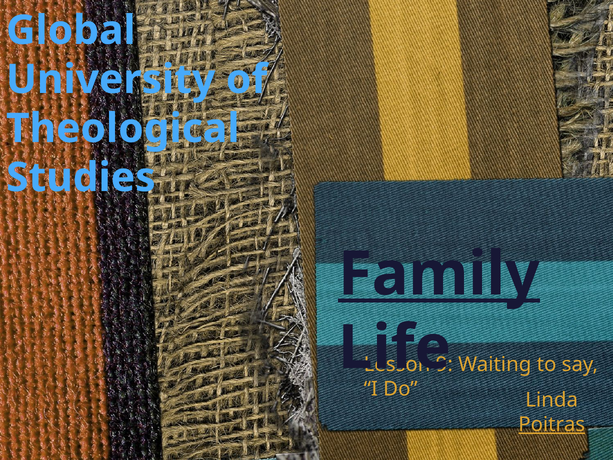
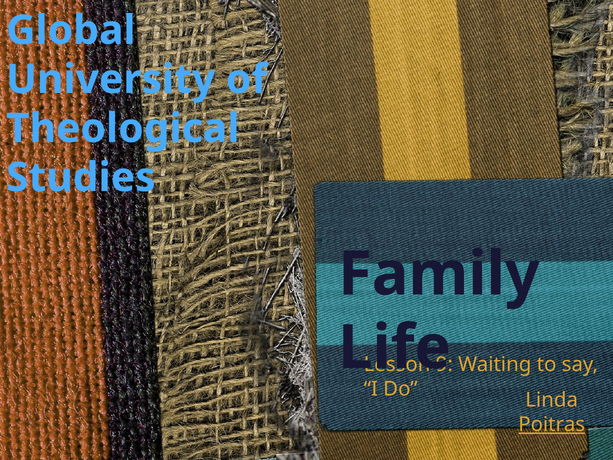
Family underline: present -> none
